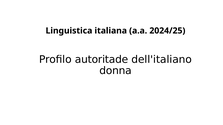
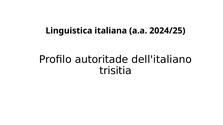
donna: donna -> trisitia
